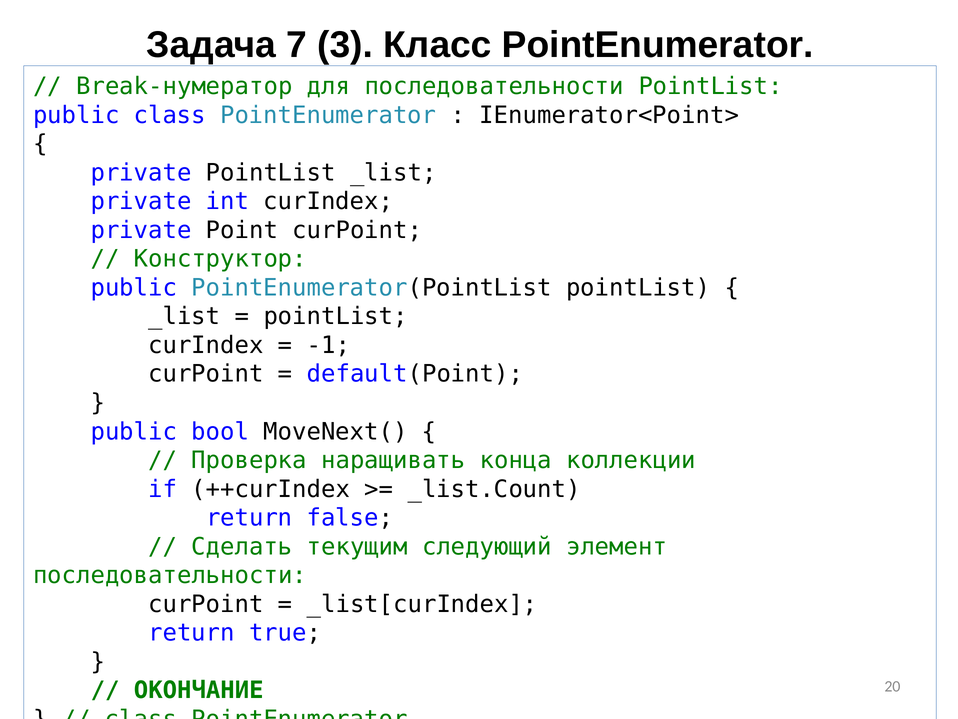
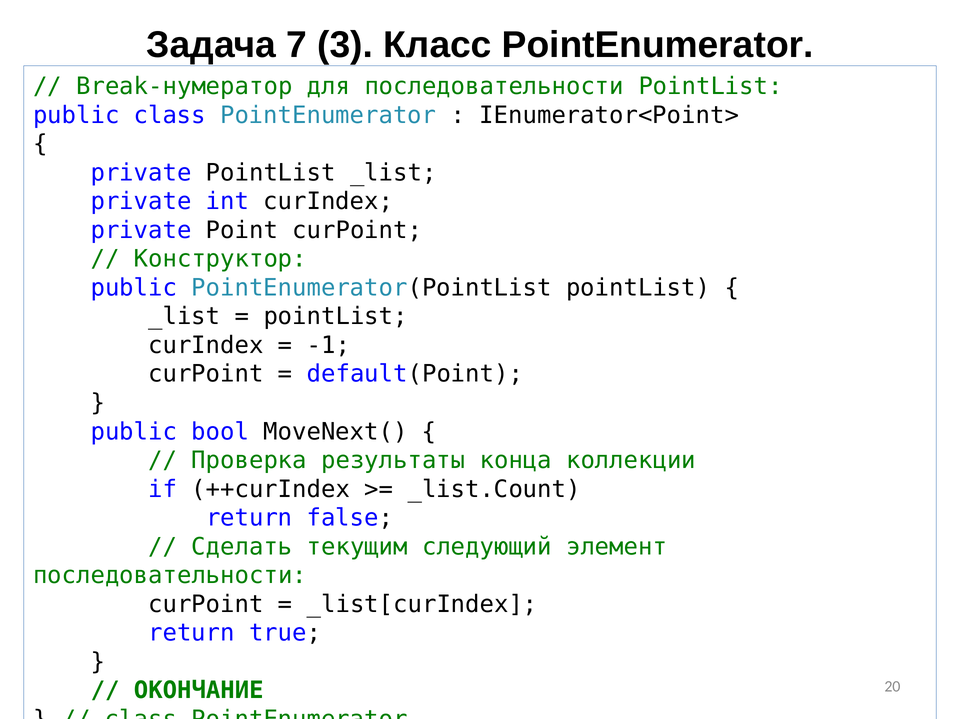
наращивать: наращивать -> результаты
